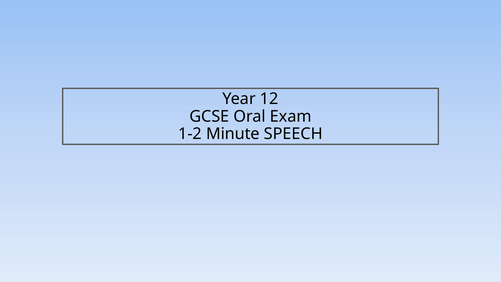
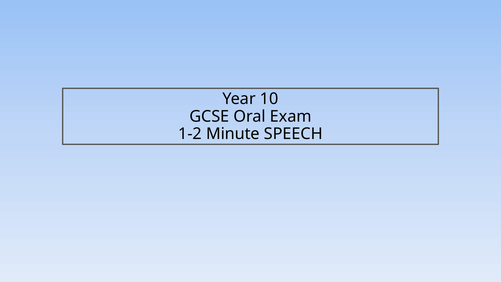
12: 12 -> 10
